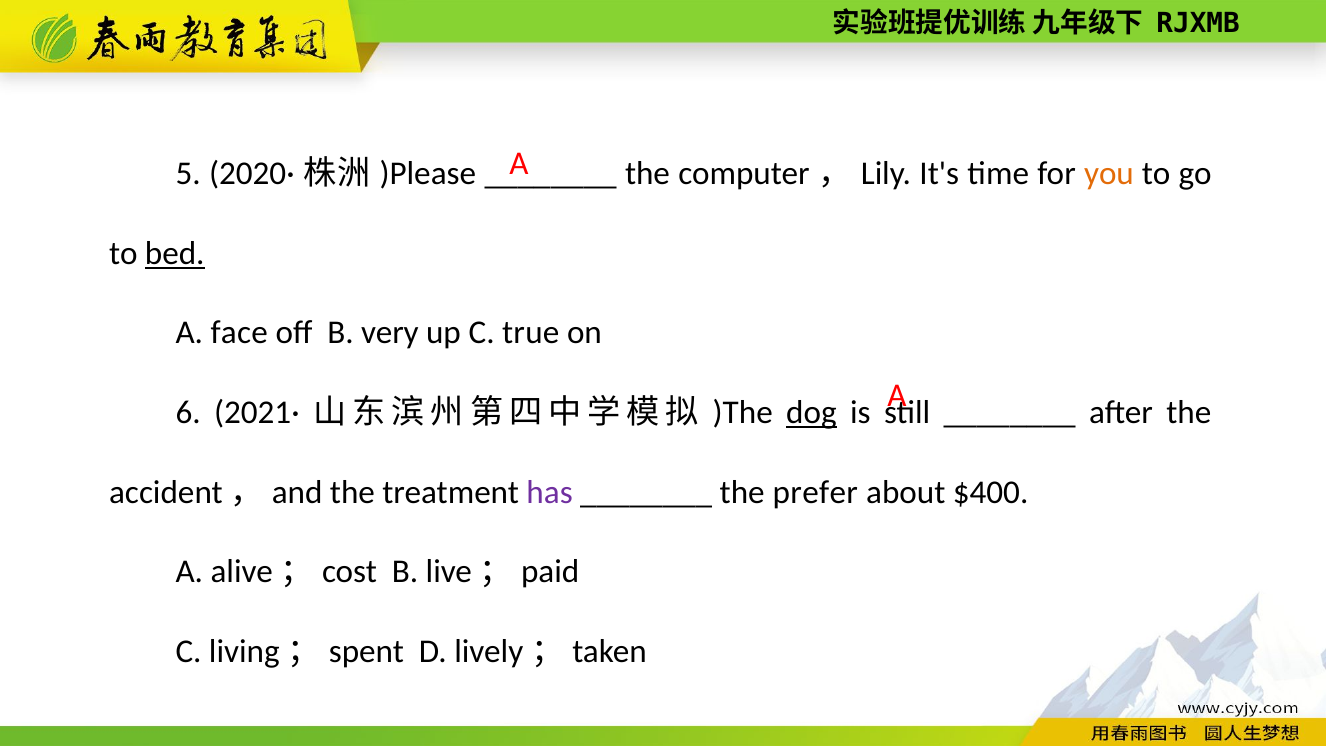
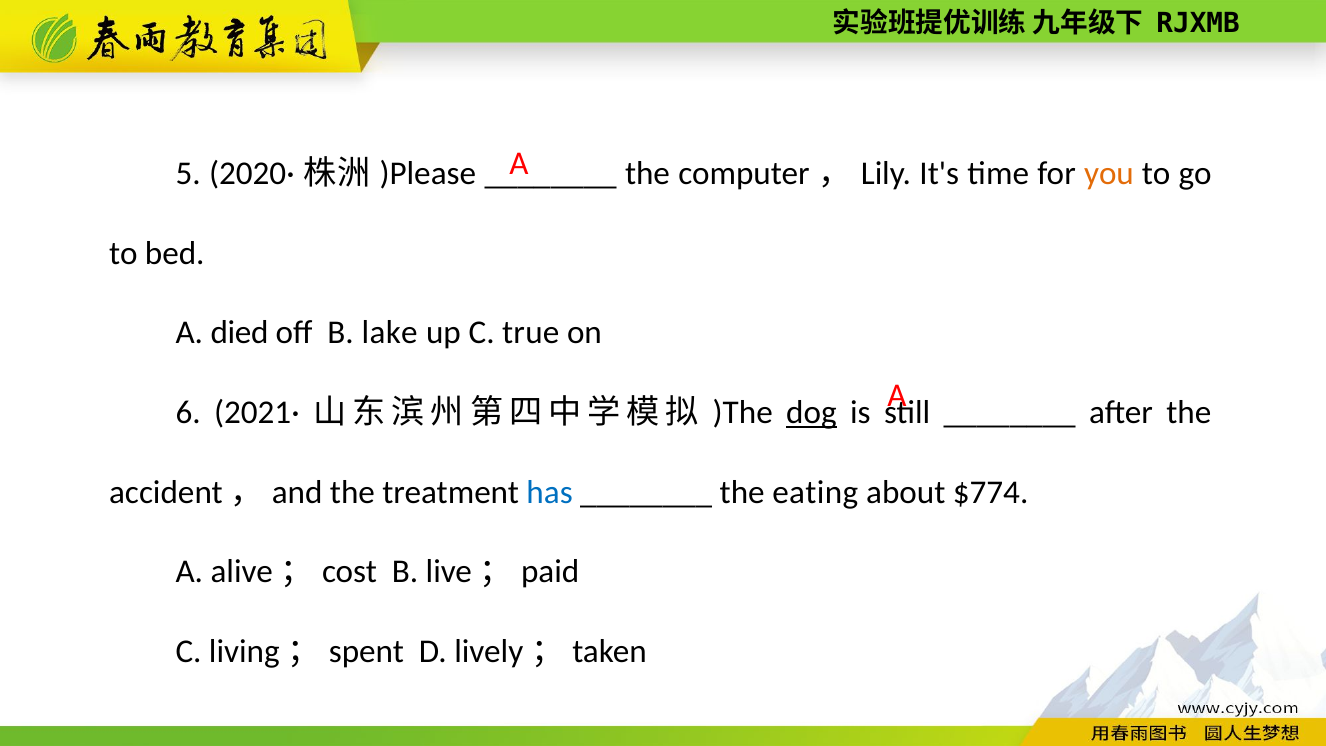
bed underline: present -> none
face: face -> died
very: very -> lake
has colour: purple -> blue
prefer: prefer -> eating
$400: $400 -> $774
